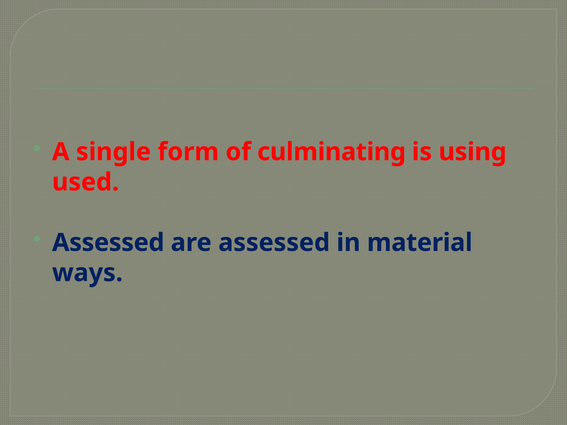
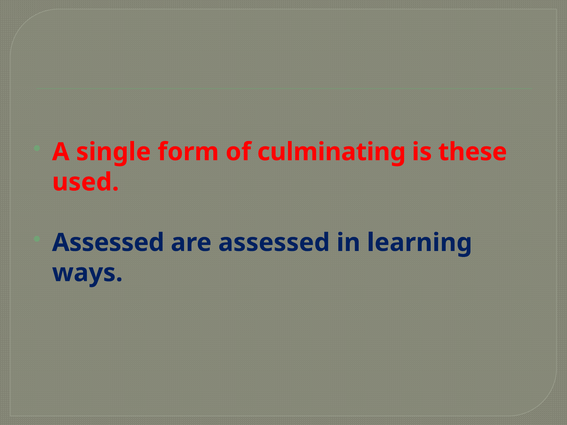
using: using -> these
material: material -> learning
